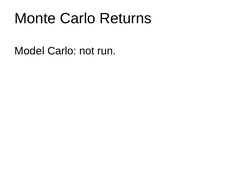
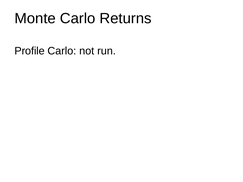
Model: Model -> Profile
